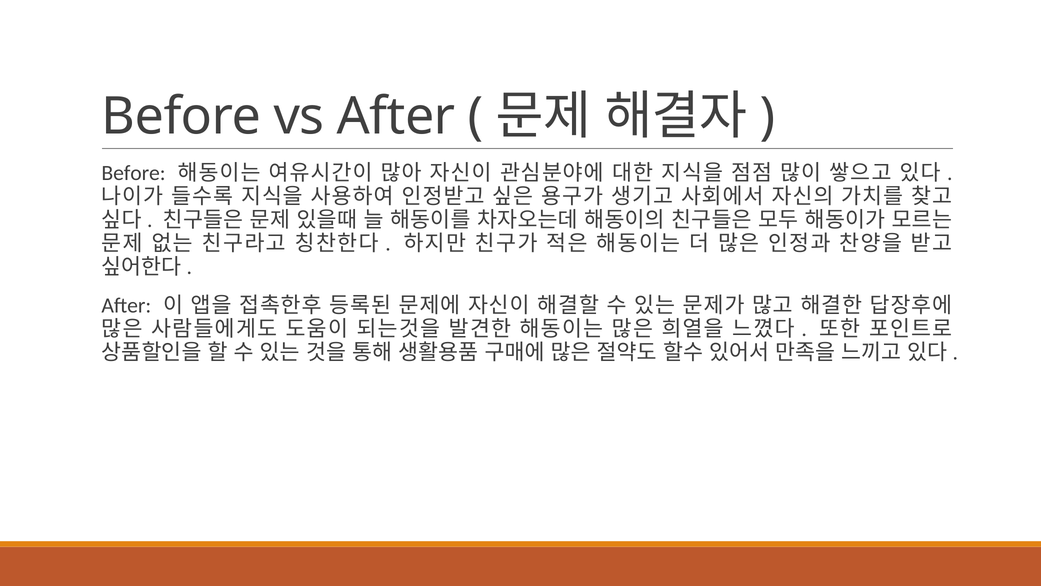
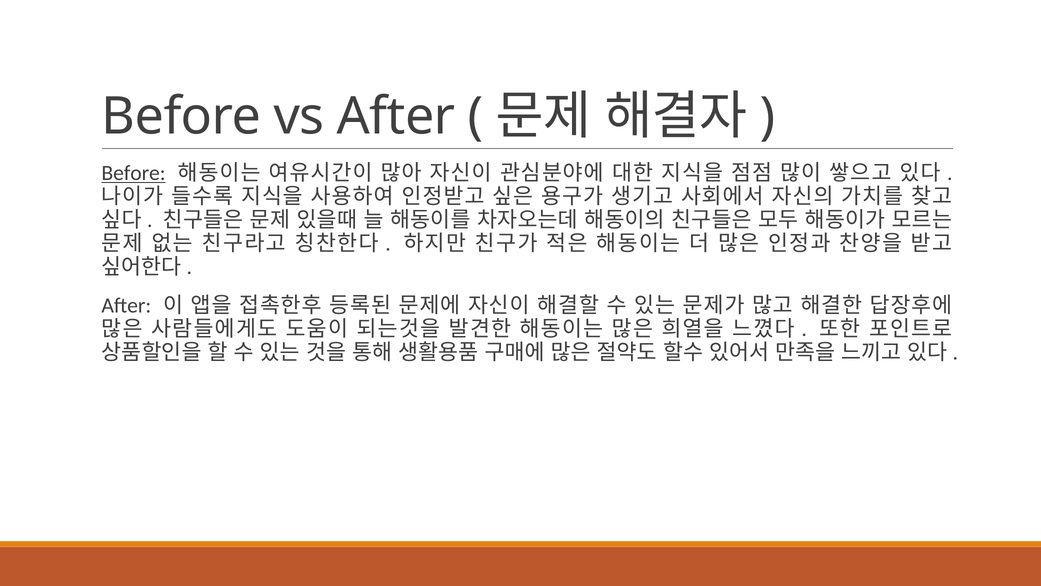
Before at (134, 173) underline: none -> present
